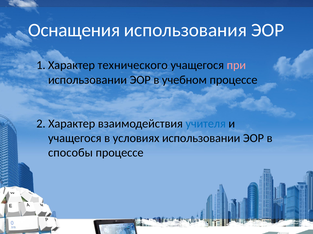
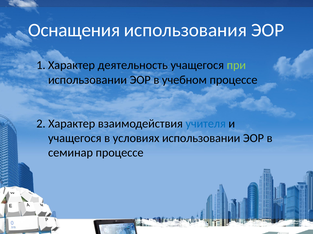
технического: технического -> деятельность
при colour: pink -> light green
способы: способы -> семинар
